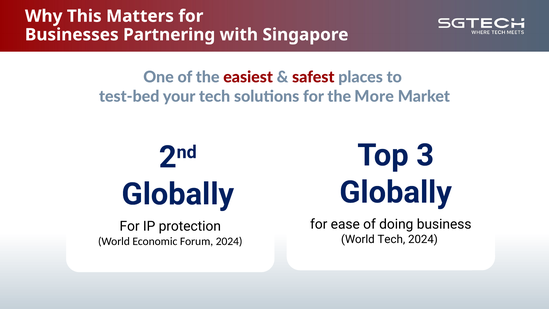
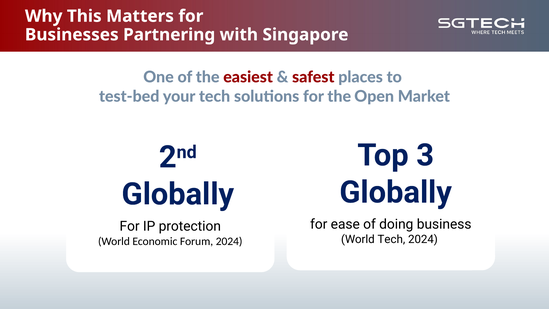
More: More -> Open
